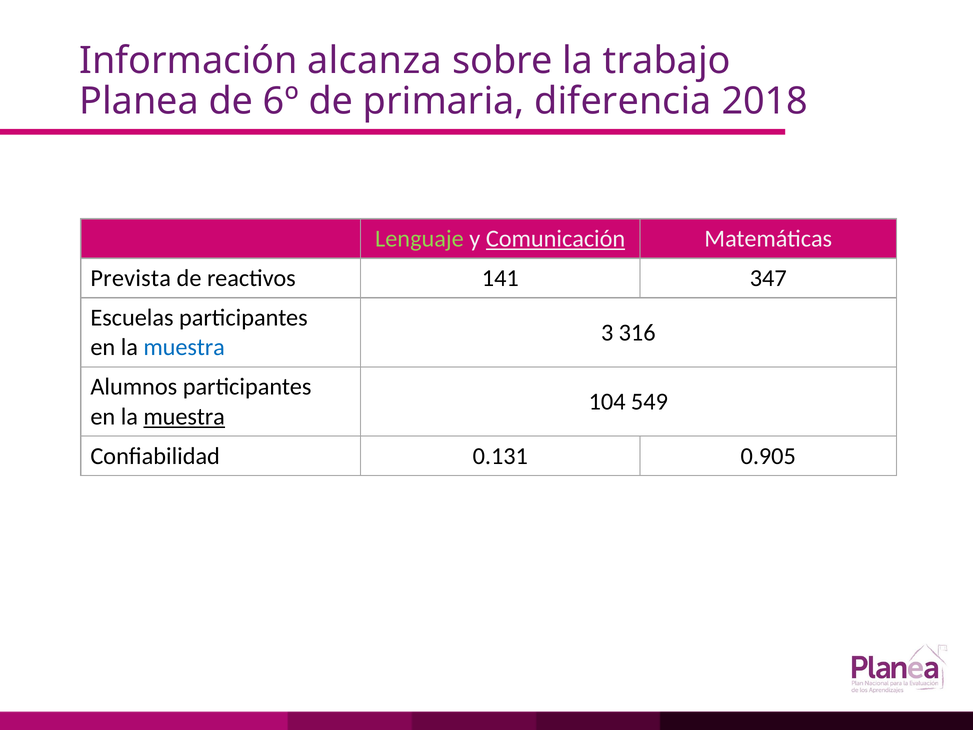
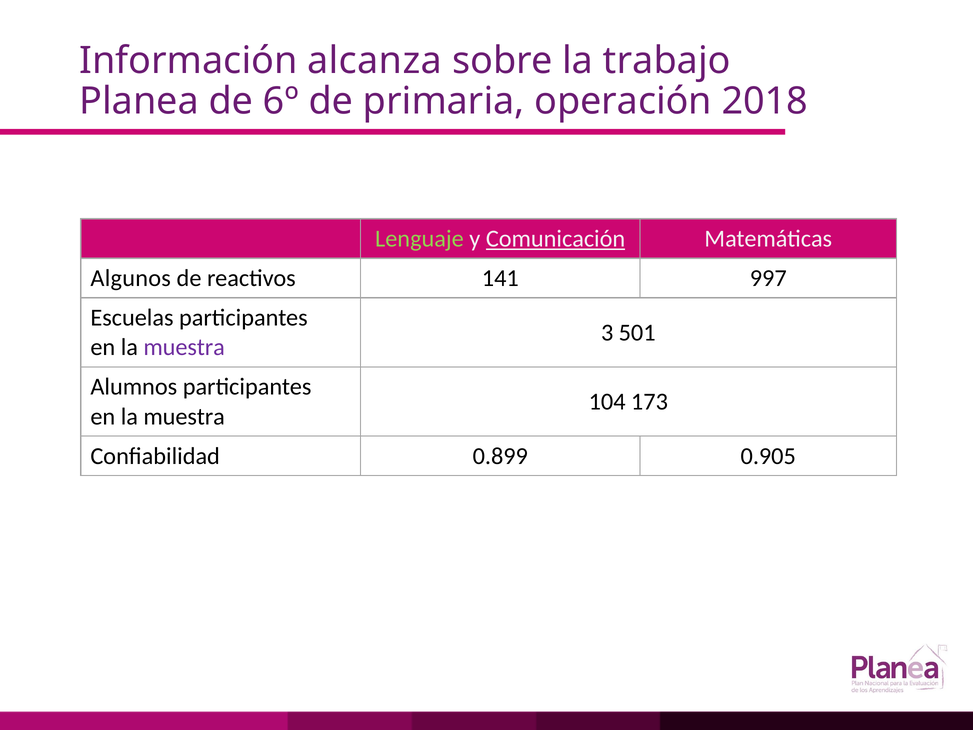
diferencia: diferencia -> operación
Prevista: Prevista -> Algunos
347: 347 -> 997
316: 316 -> 501
muestra at (184, 347) colour: blue -> purple
549: 549 -> 173
muestra at (184, 416) underline: present -> none
0.131: 0.131 -> 0.899
